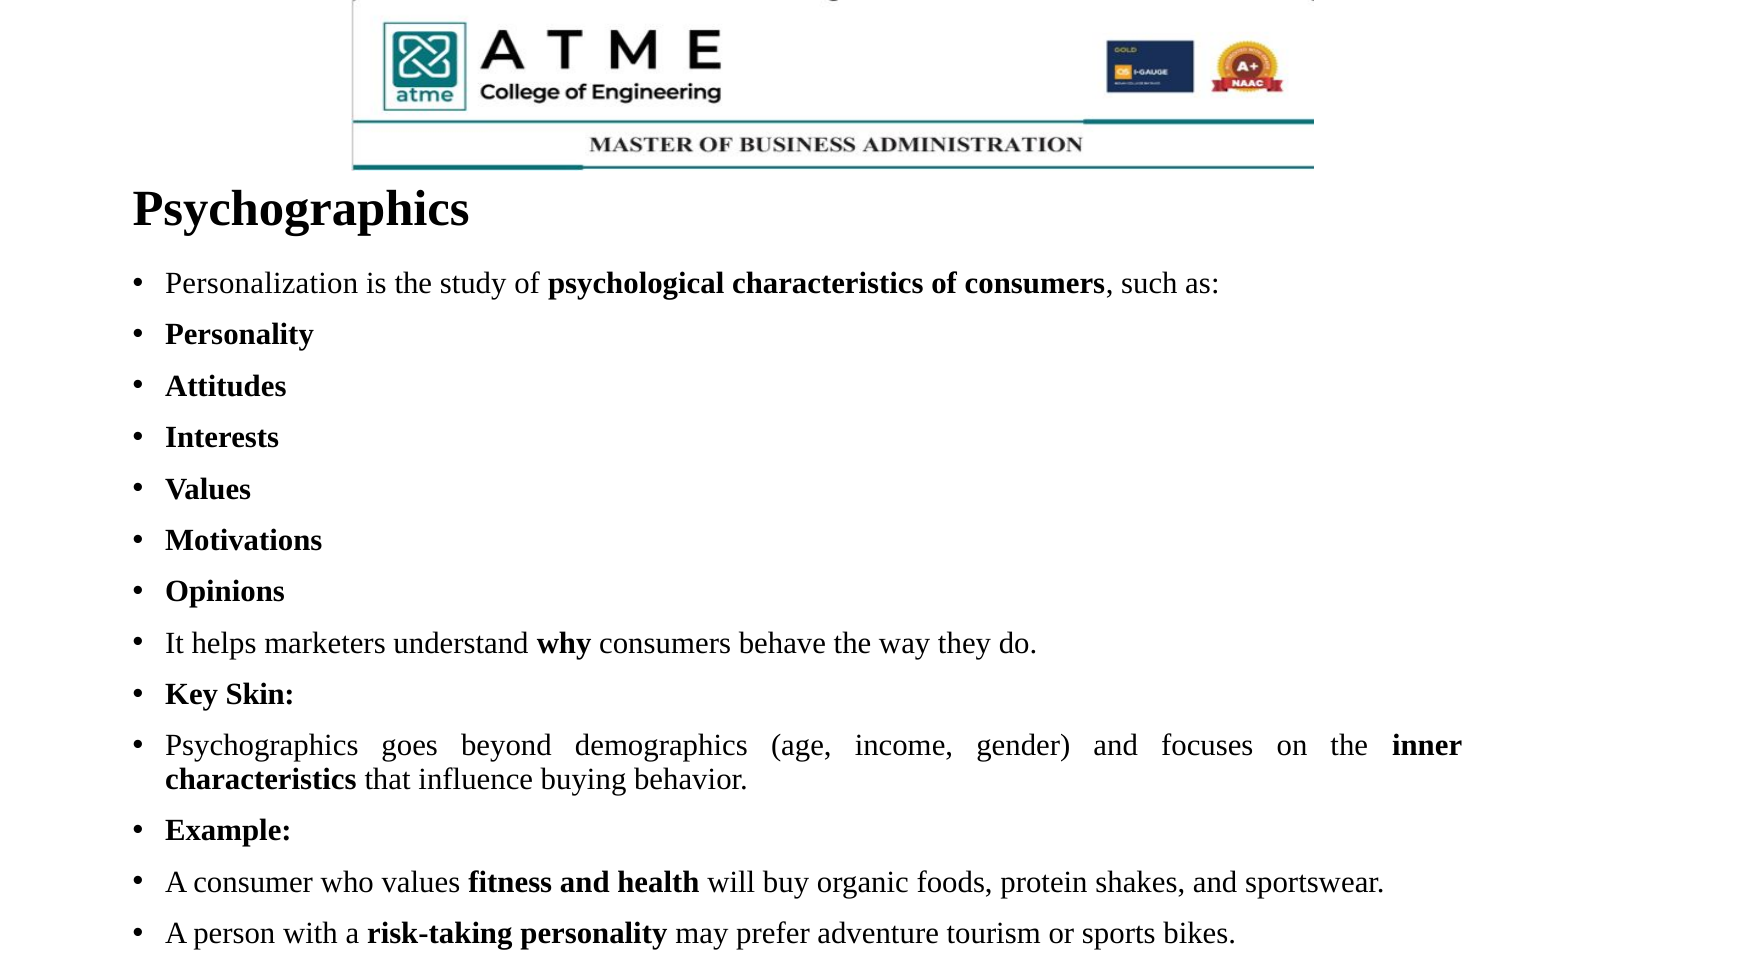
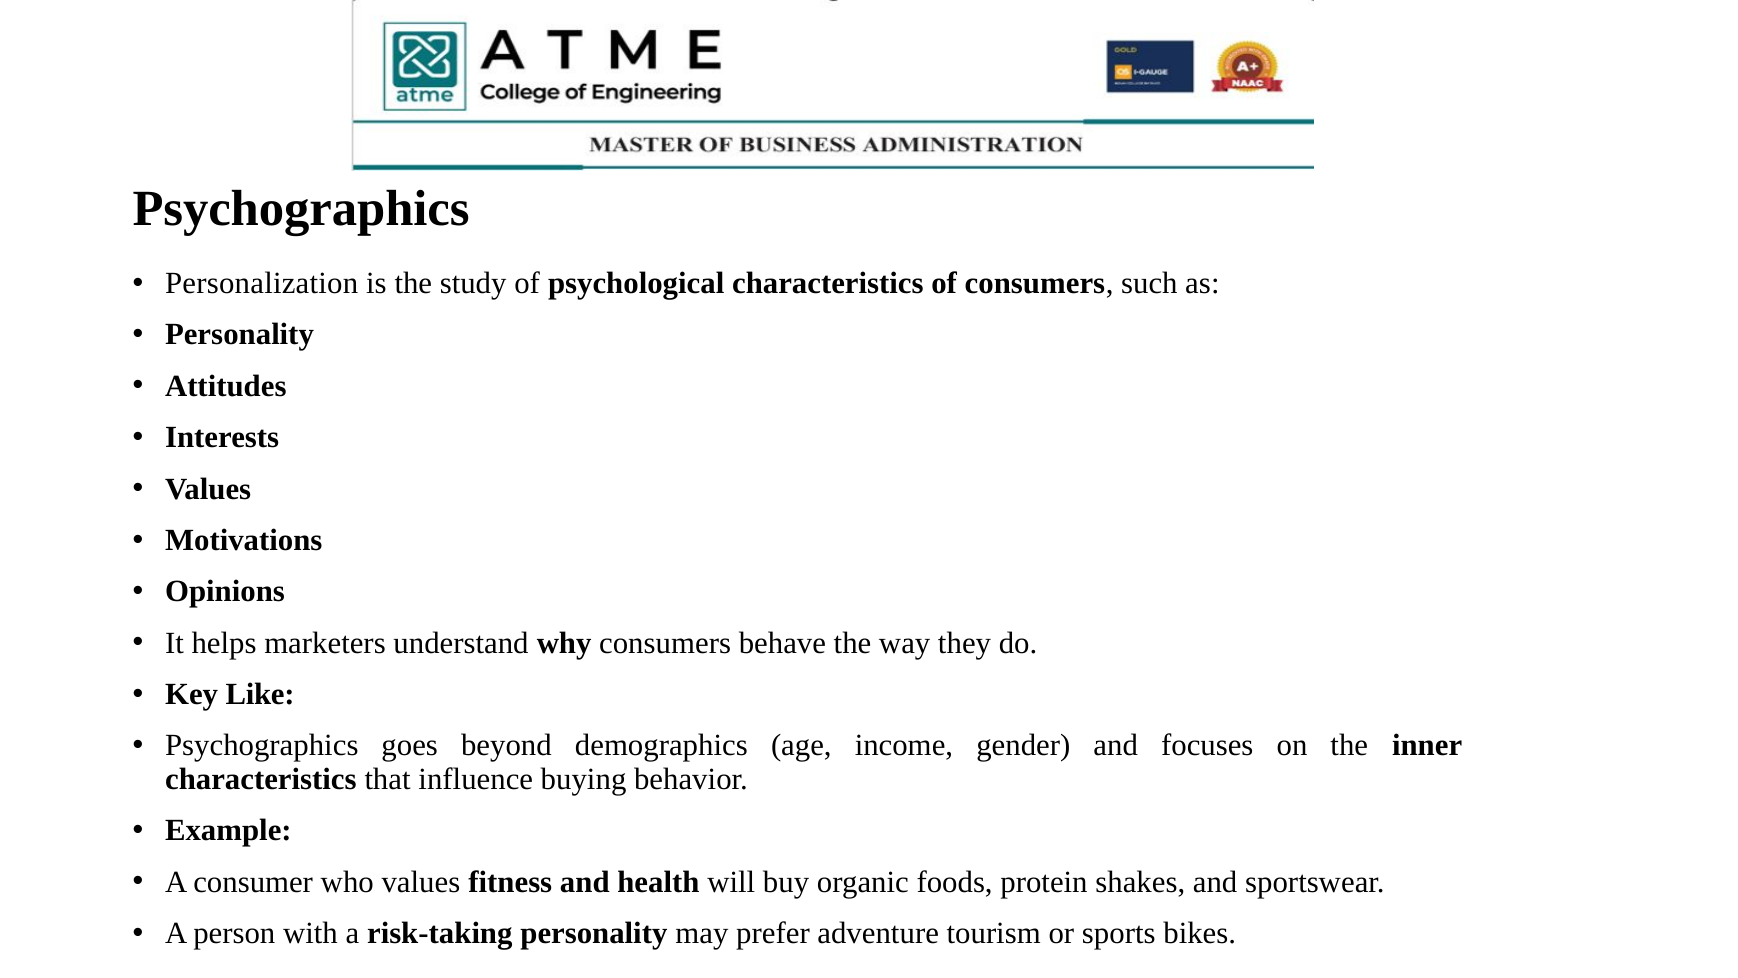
Skin: Skin -> Like
